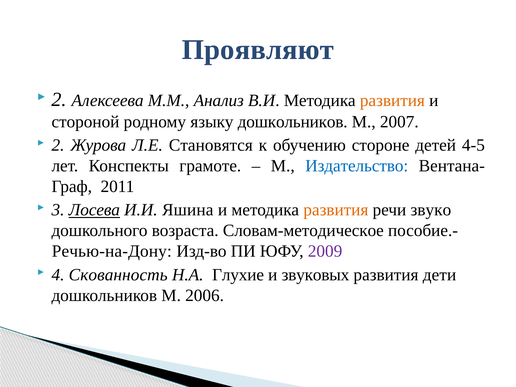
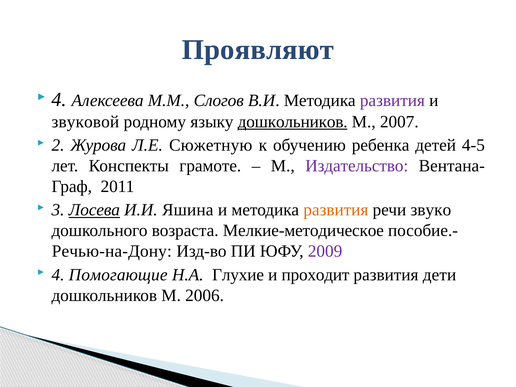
2 at (59, 100): 2 -> 4
Анализ: Анализ -> Слогов
развития at (392, 100) colour: orange -> purple
стороной: стороной -> звуковой
дошкольников at (293, 122) underline: none -> present
Становятся: Становятся -> Сюжетную
стороне: стороне -> ребенка
Издательство colour: blue -> purple
Словам-методическое: Словам-методическое -> Мелкие-методическое
Скованность: Скованность -> Помогающие
звуковых: звуковых -> проходит
